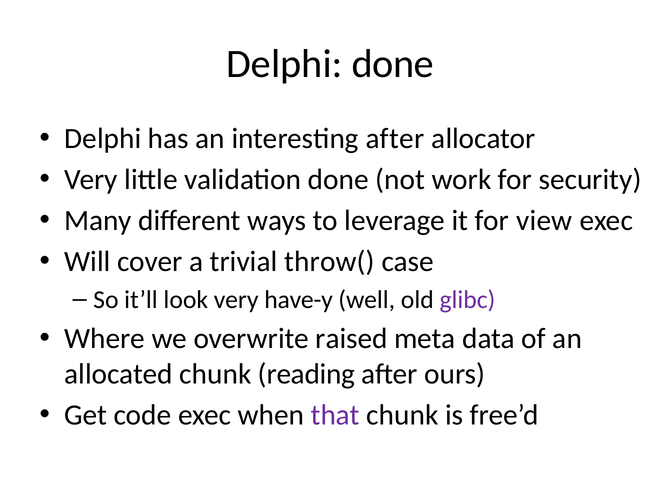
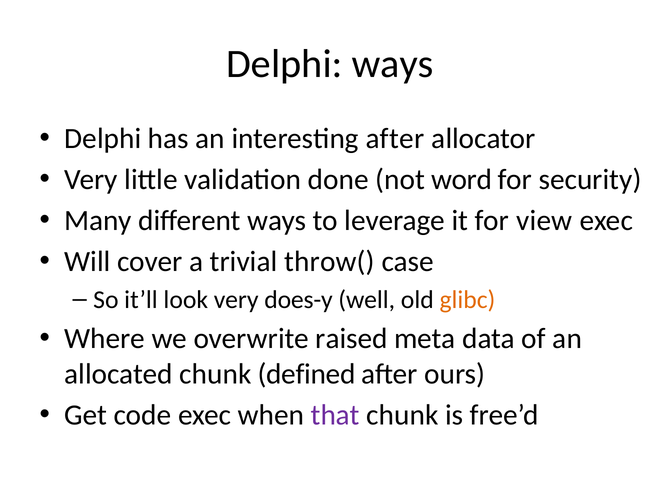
Delphi done: done -> ways
work: work -> word
have-y: have-y -> does-y
glibc colour: purple -> orange
reading: reading -> defined
